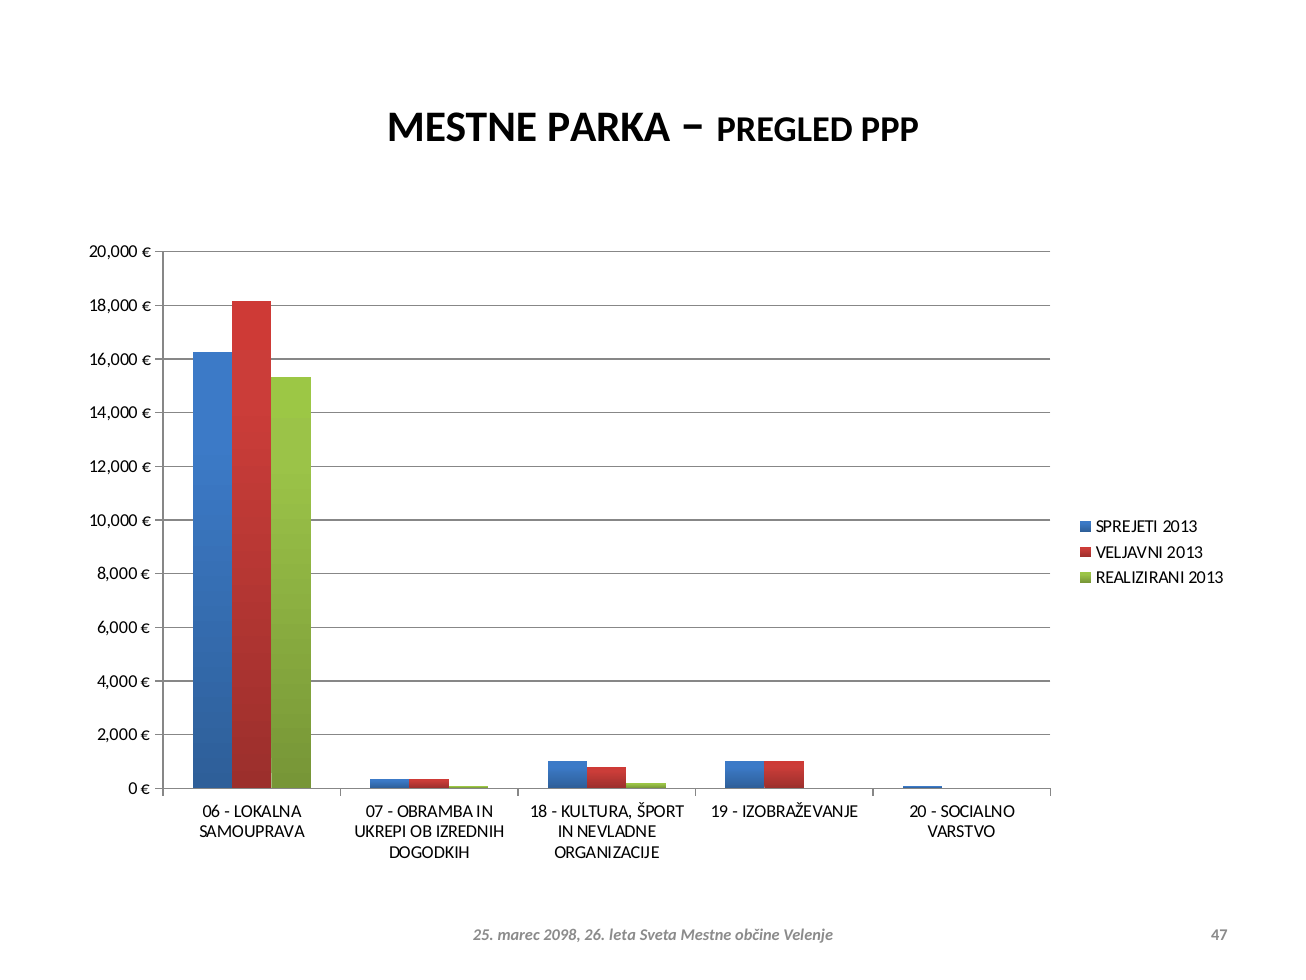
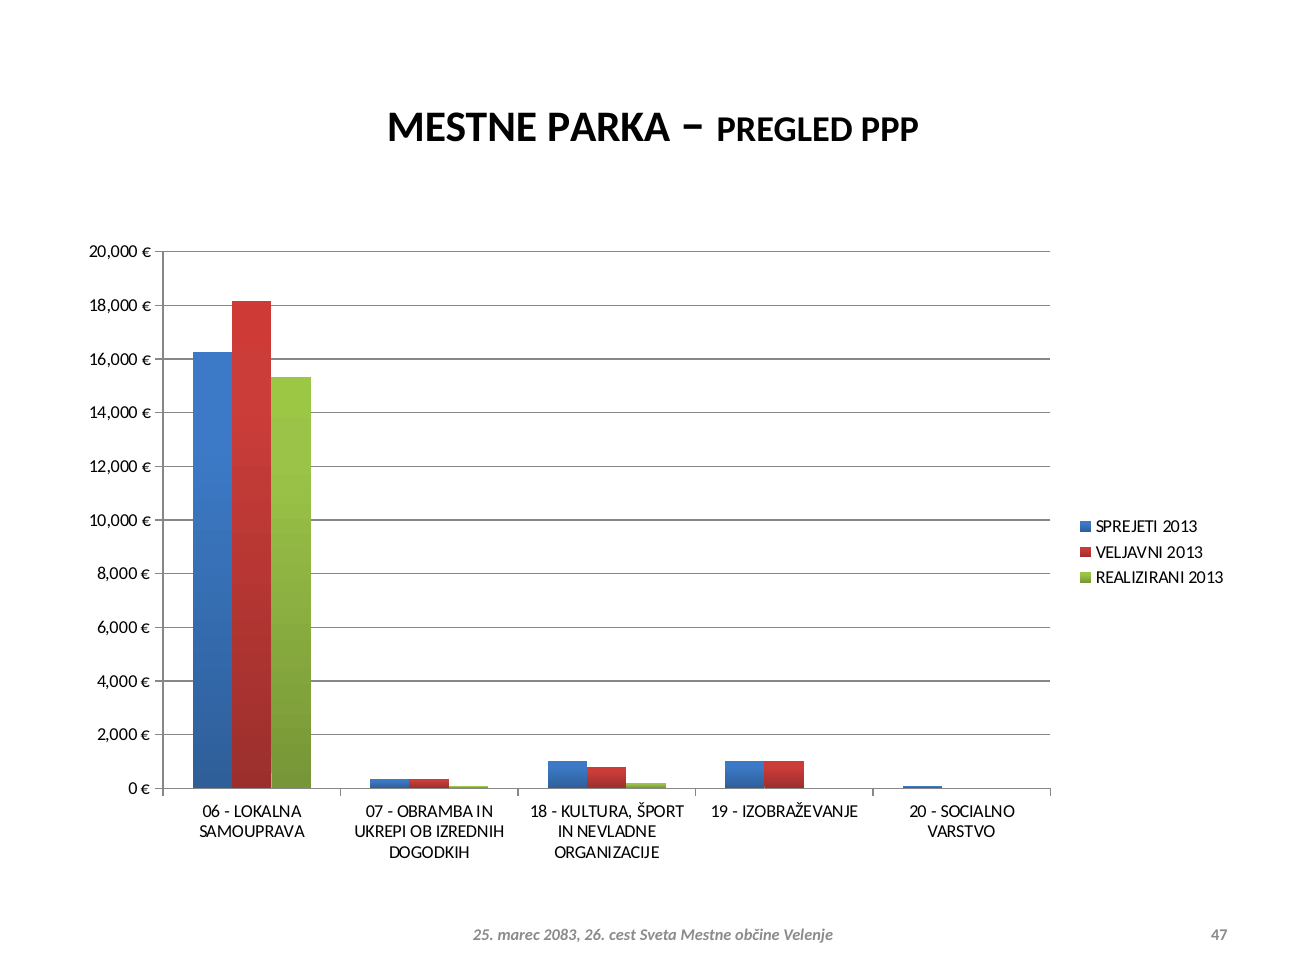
2098: 2098 -> 2083
leta: leta -> cest
